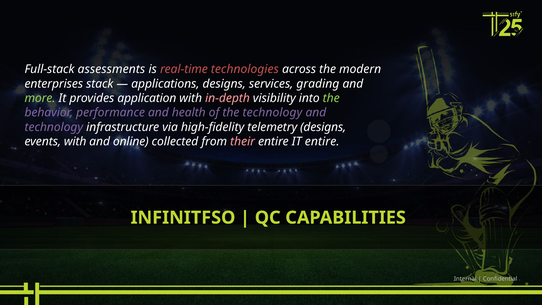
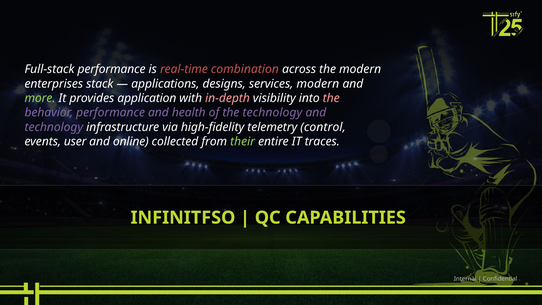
Full-stack assessments: assessments -> performance
technologies: technologies -> combination
services grading: grading -> modern
the at (331, 98) colour: light green -> pink
telemetry designs: designs -> control
events with: with -> user
their colour: pink -> light green
IT entire: entire -> traces
